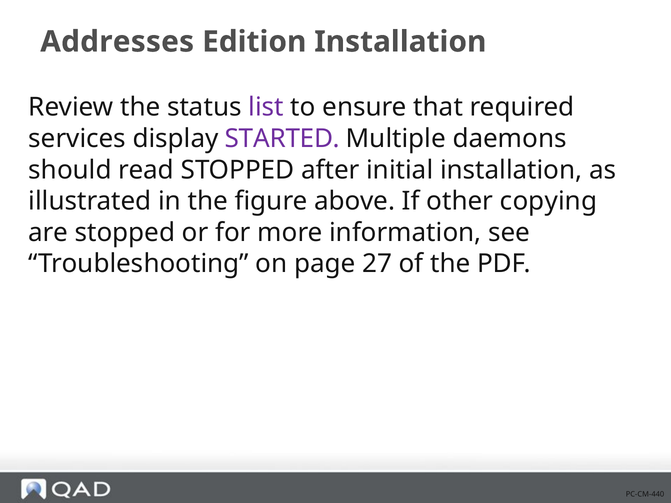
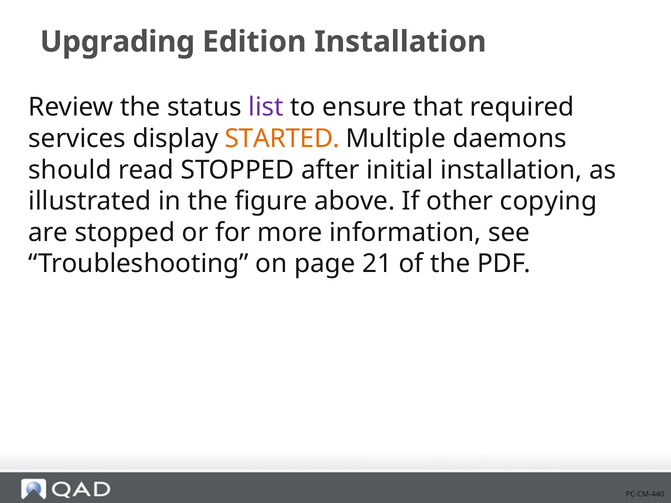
Addresses: Addresses -> Upgrading
STARTED colour: purple -> orange
27: 27 -> 21
